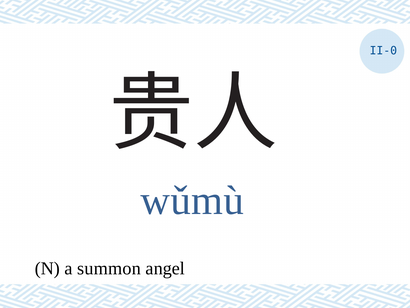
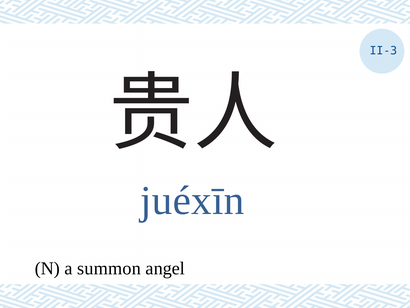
II-0: II-0 -> II-3
wǔmù: wǔmù -> juéxīn
